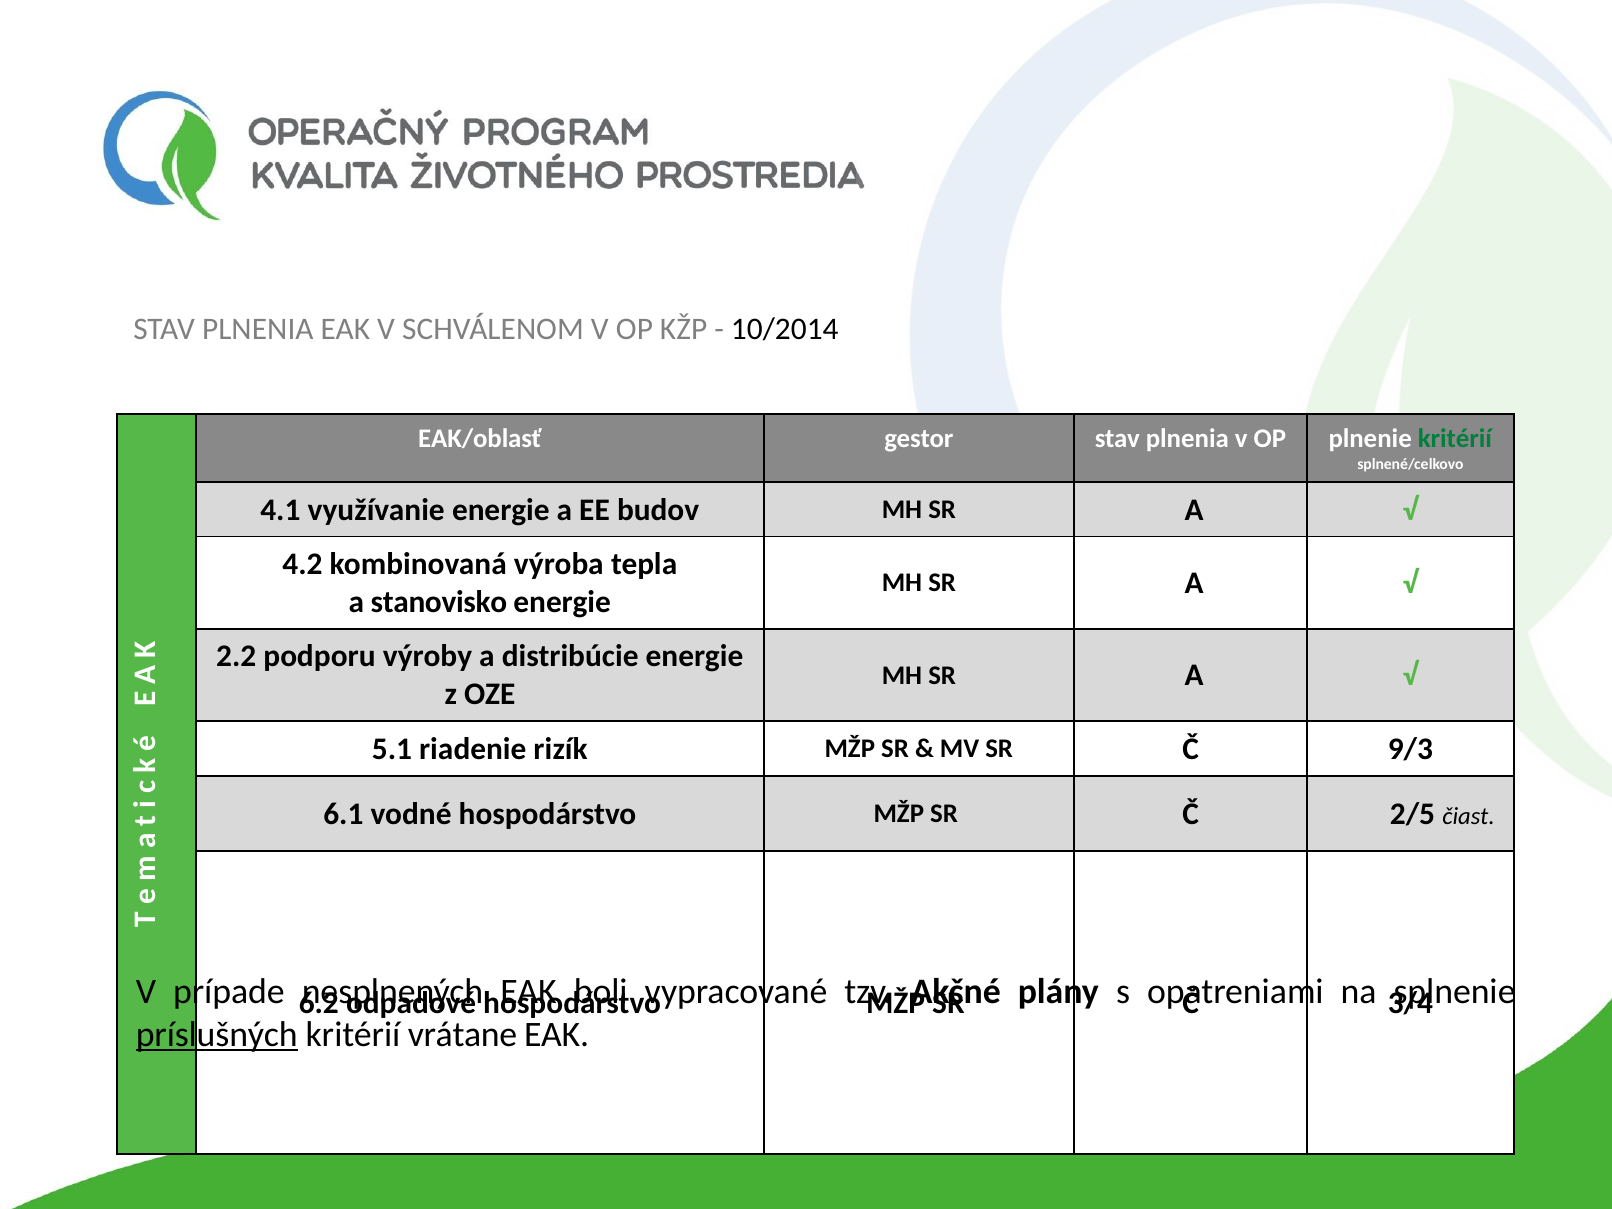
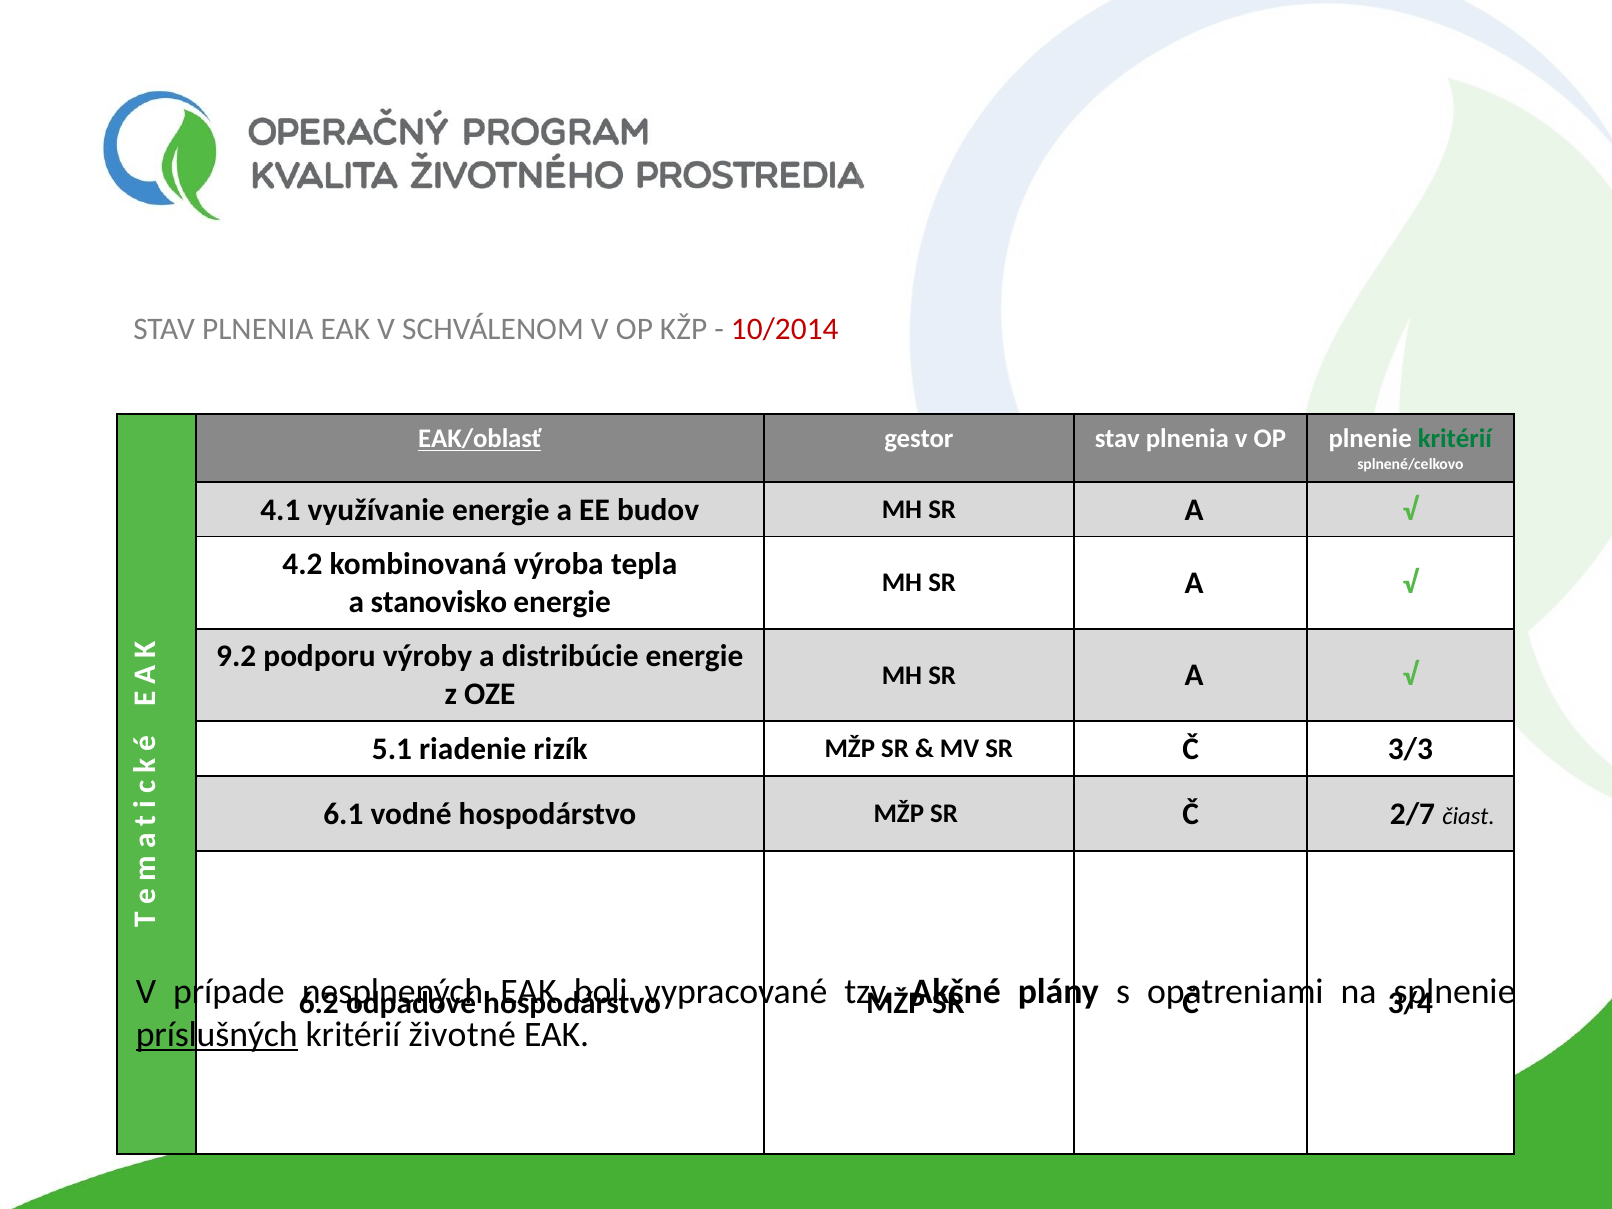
10/2014 colour: black -> red
EAK/oblasť underline: none -> present
2.2: 2.2 -> 9.2
9/3: 9/3 -> 3/3
2/5: 2/5 -> 2/7
vrátane: vrátane -> životné
